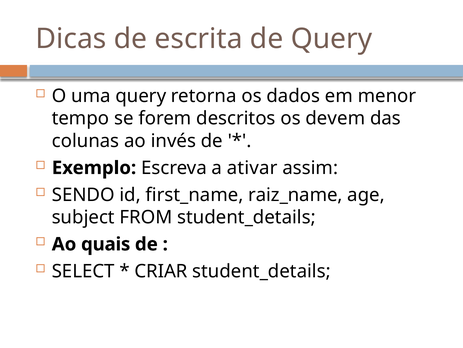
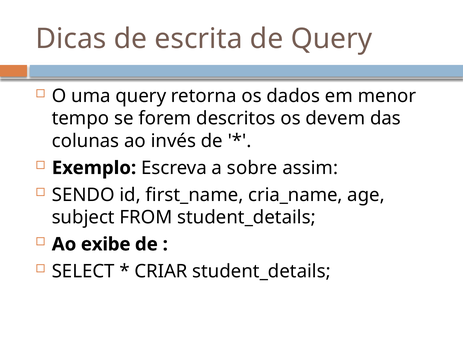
ativar: ativar -> sobre
raiz_name: raiz_name -> cria_name
quais: quais -> exibe
